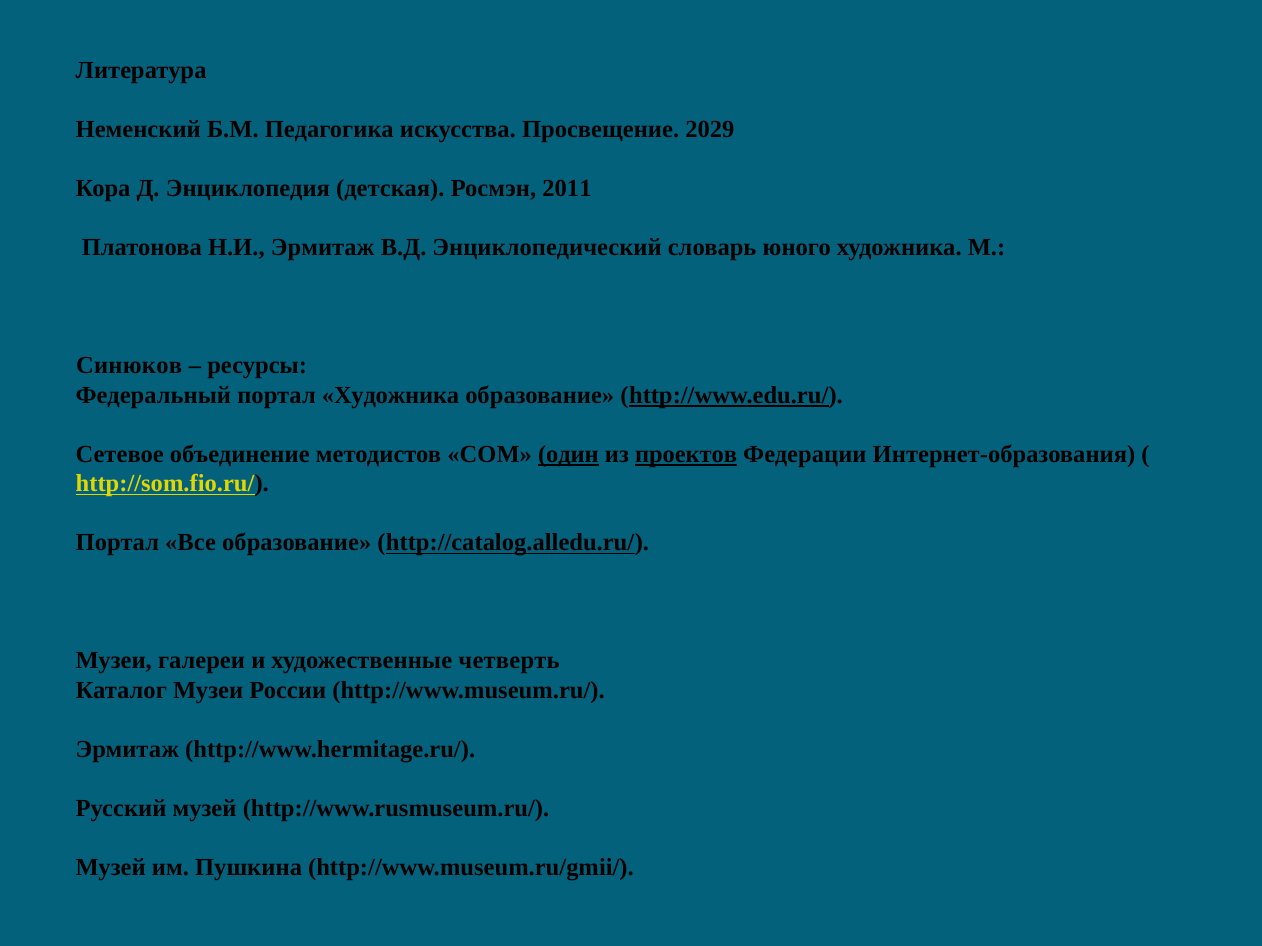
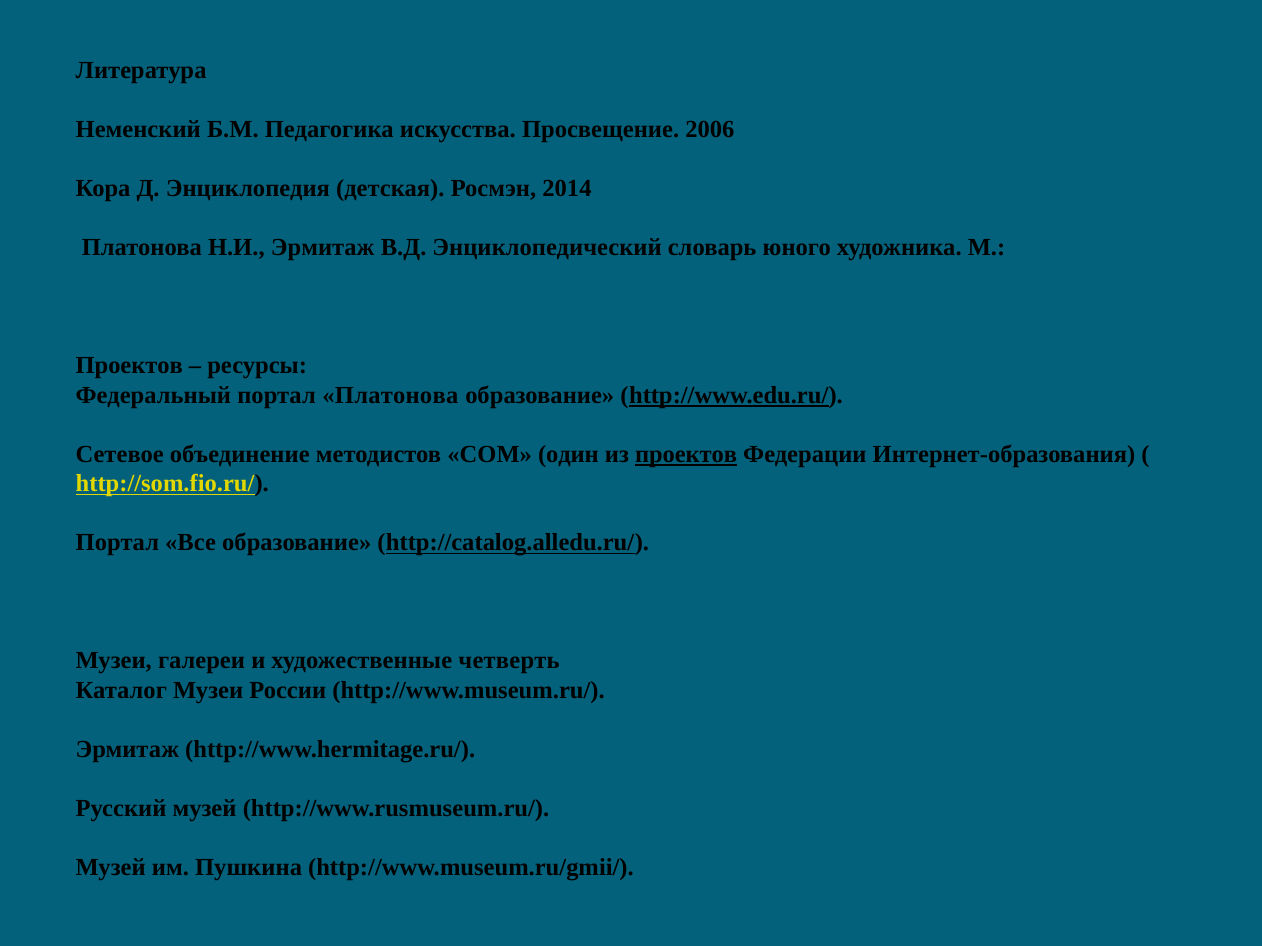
2029: 2029 -> 2006
2011: 2011 -> 2014
Синюков at (129, 366): Синюков -> Проектов
портал Художника: Художника -> Платонова
один underline: present -> none
